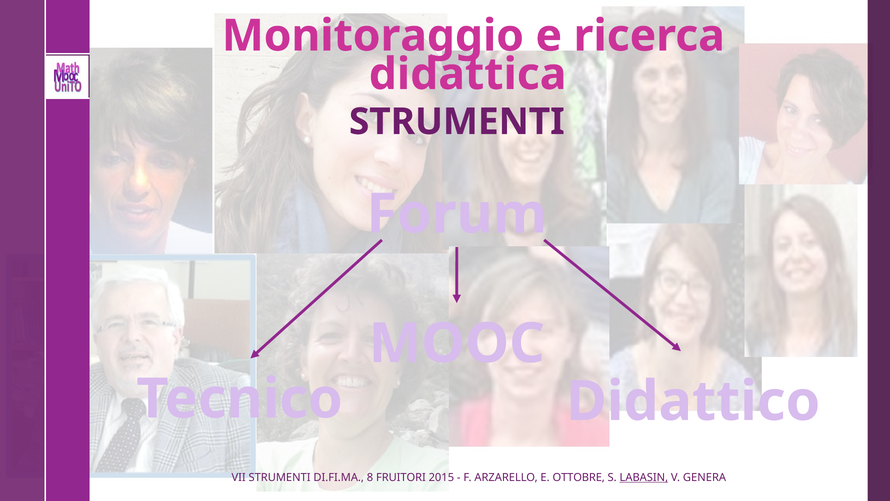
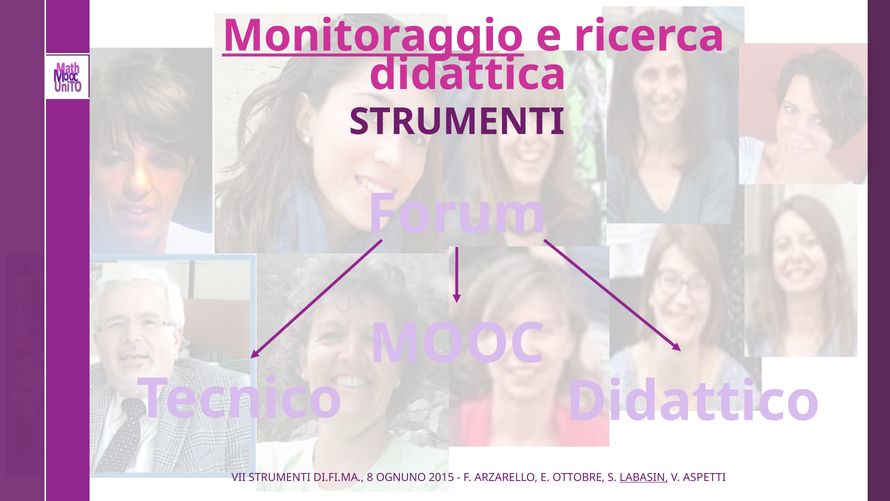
Monitoraggio underline: none -> present
FRUITORI: FRUITORI -> OGNUNO
GENERA: GENERA -> ASPETTI
